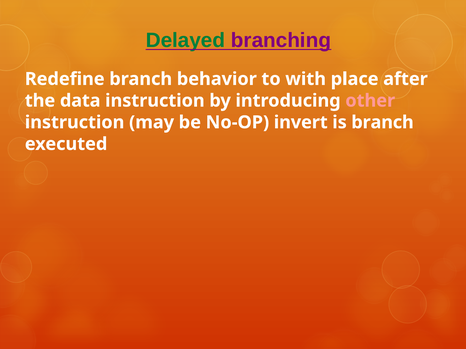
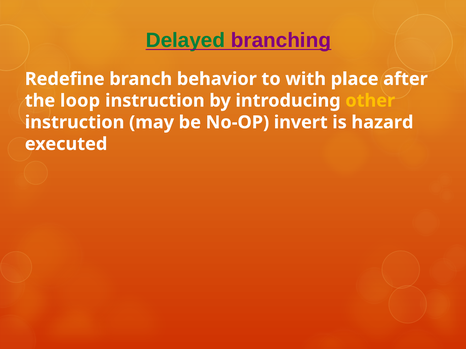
data: data -> loop
other colour: pink -> yellow
is branch: branch -> hazard
